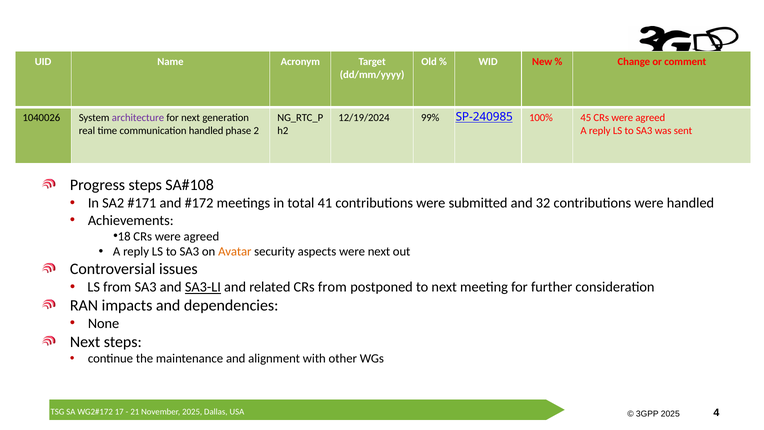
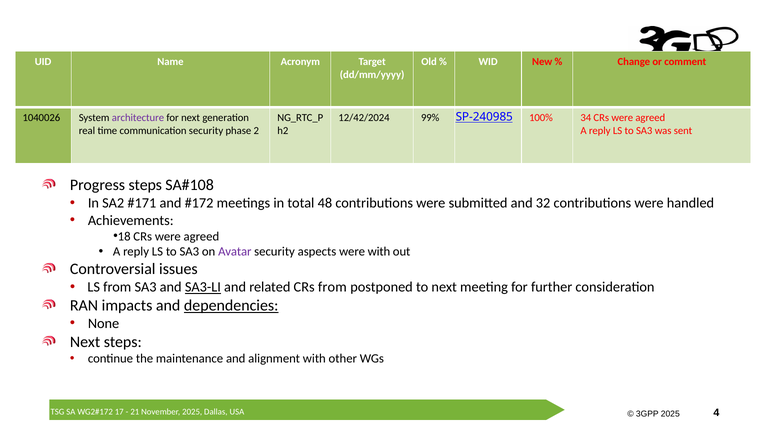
12/19/2024: 12/19/2024 -> 12/42/2024
45: 45 -> 34
communication handled: handled -> security
41: 41 -> 48
Avatar colour: orange -> purple
were next: next -> with
dependencies underline: none -> present
